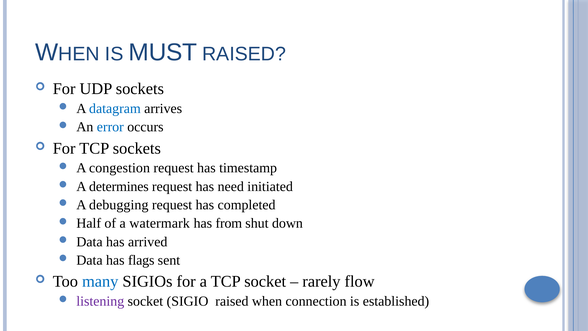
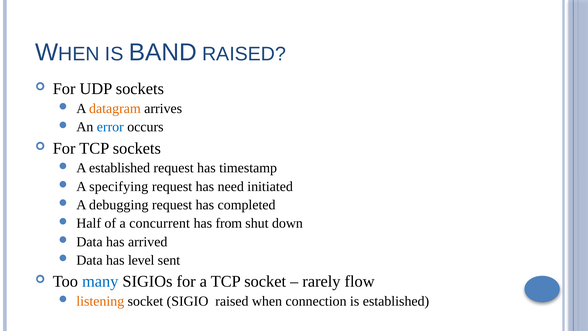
MUST: MUST -> BAND
datagram colour: blue -> orange
A congestion: congestion -> established
determines: determines -> specifying
watermark: watermark -> concurrent
flags: flags -> level
listening colour: purple -> orange
